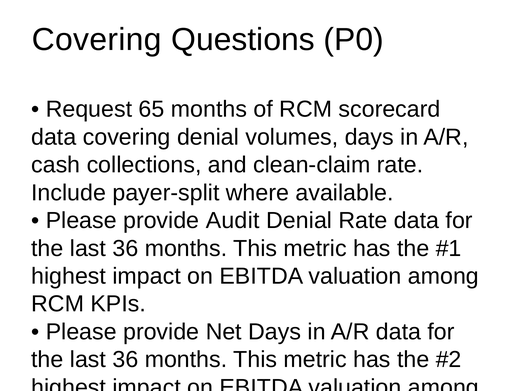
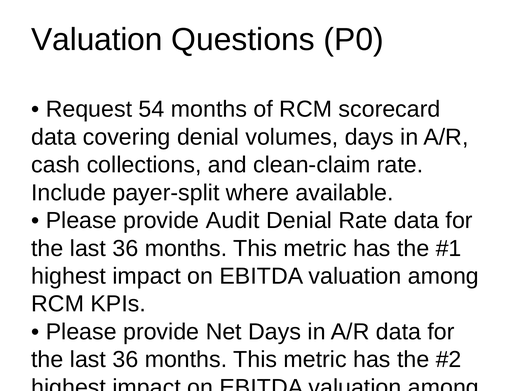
Covering at (97, 40): Covering -> Valuation
65: 65 -> 54
